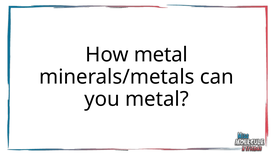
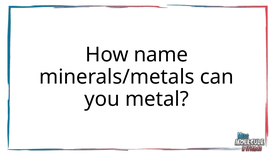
How metal: metal -> name
